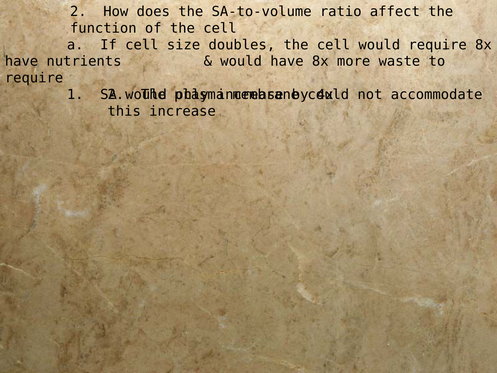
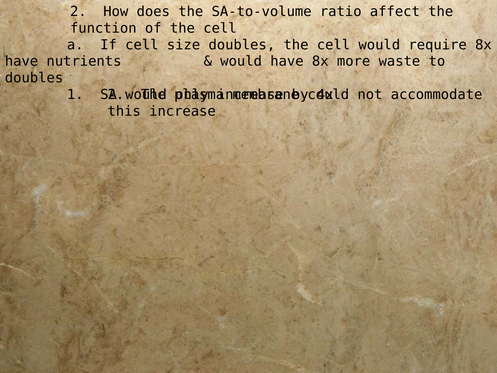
require at (34, 78): require -> doubles
